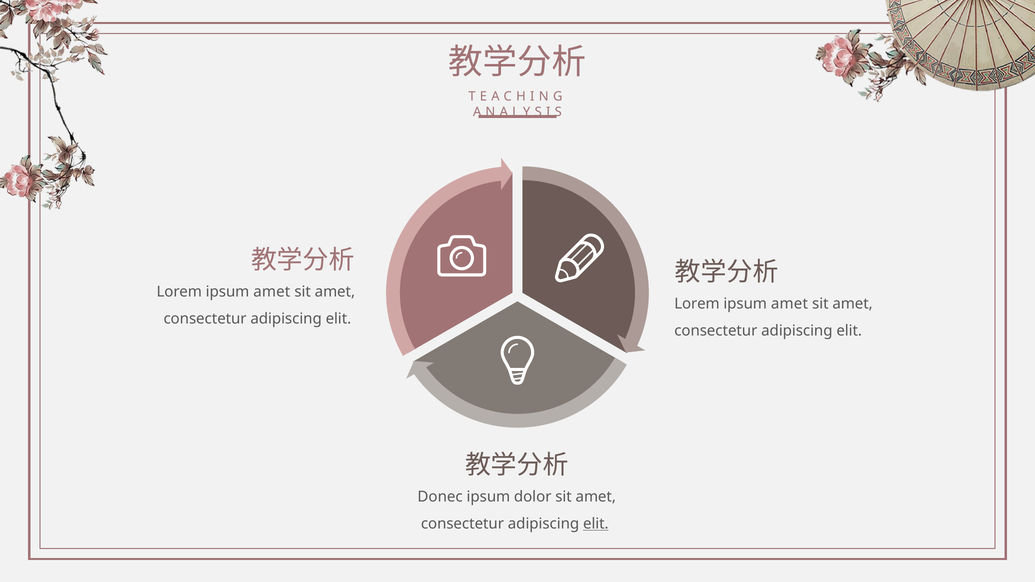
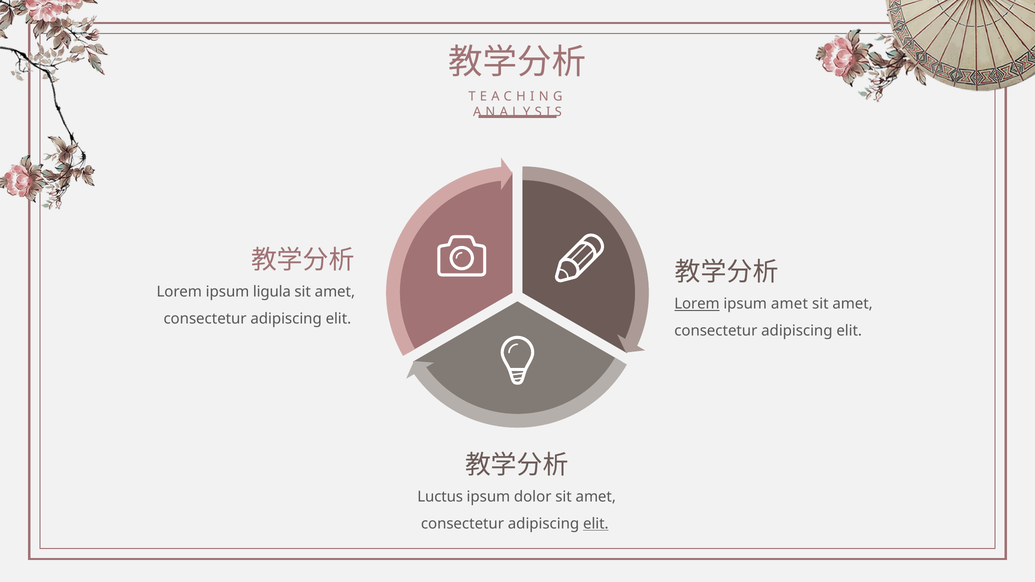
amet at (272, 292): amet -> ligula
Lorem at (697, 304) underline: none -> present
Donec: Donec -> Luctus
